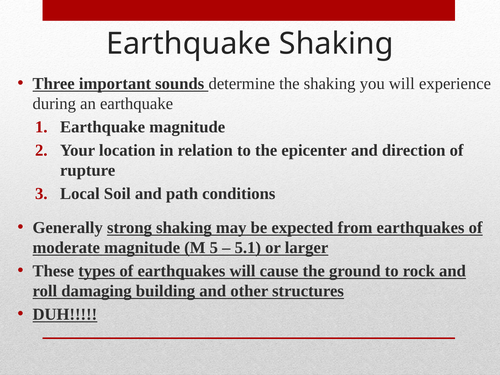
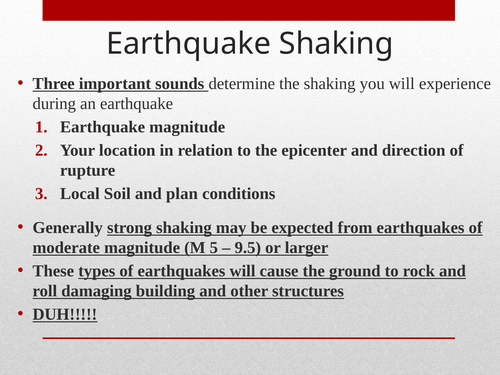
path: path -> plan
5.1: 5.1 -> 9.5
